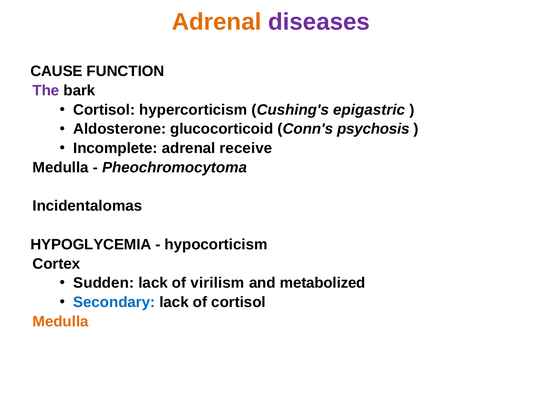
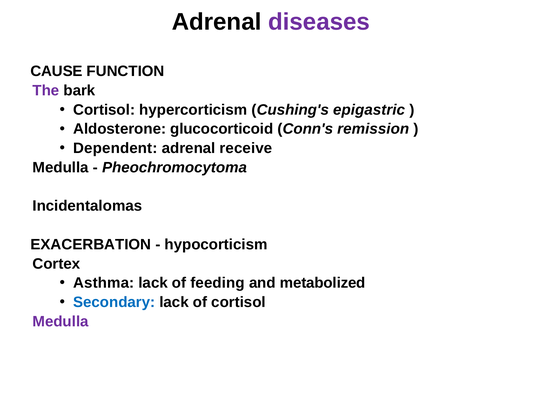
Adrenal at (217, 22) colour: orange -> black
psychosis: psychosis -> remission
Incomplete: Incomplete -> Dependent
HYPOGLYCEMIA: HYPOGLYCEMIA -> EXACERBATION
Sudden: Sudden -> Asthma
virilism: virilism -> feeding
Medulla at (61, 322) colour: orange -> purple
